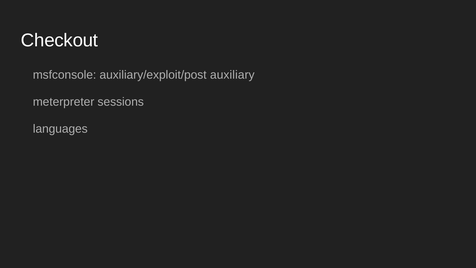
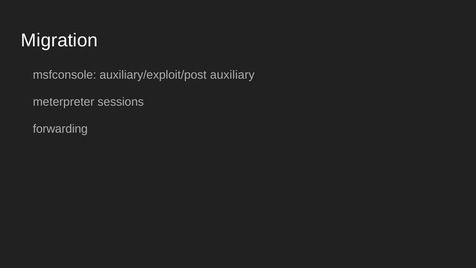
Checkout: Checkout -> Migration
languages: languages -> forwarding
